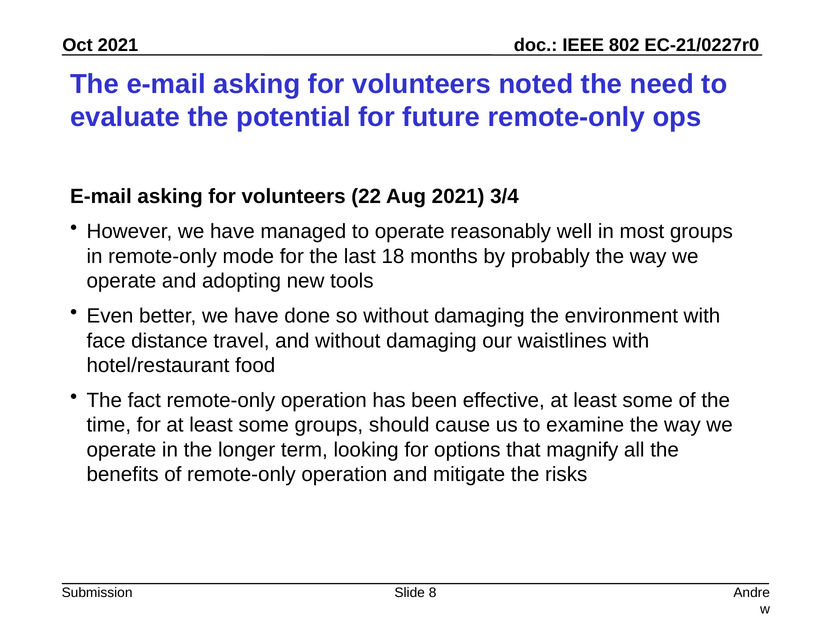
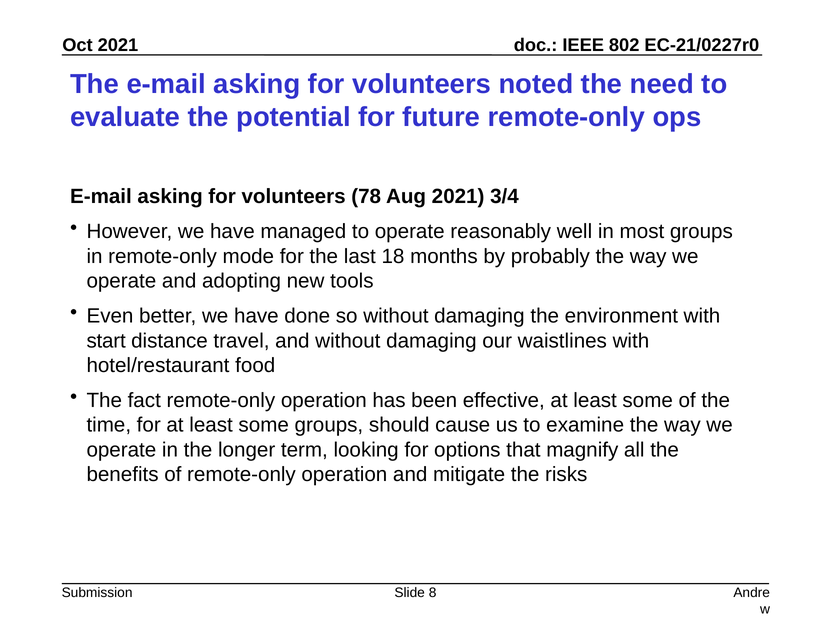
22: 22 -> 78
face: face -> start
